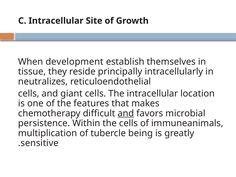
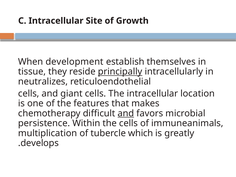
principally underline: none -> present
being: being -> which
sensitive: sensitive -> develops
